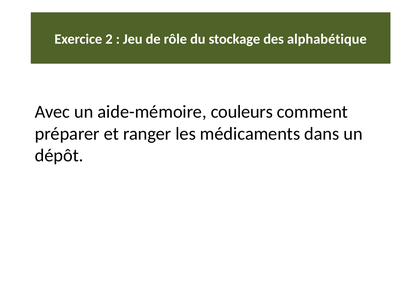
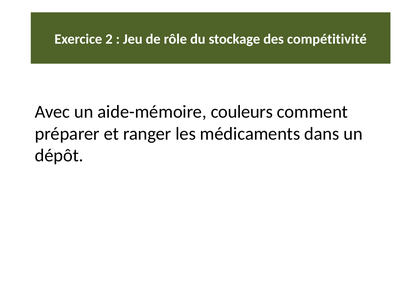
alphabétique: alphabétique -> compétitivité
